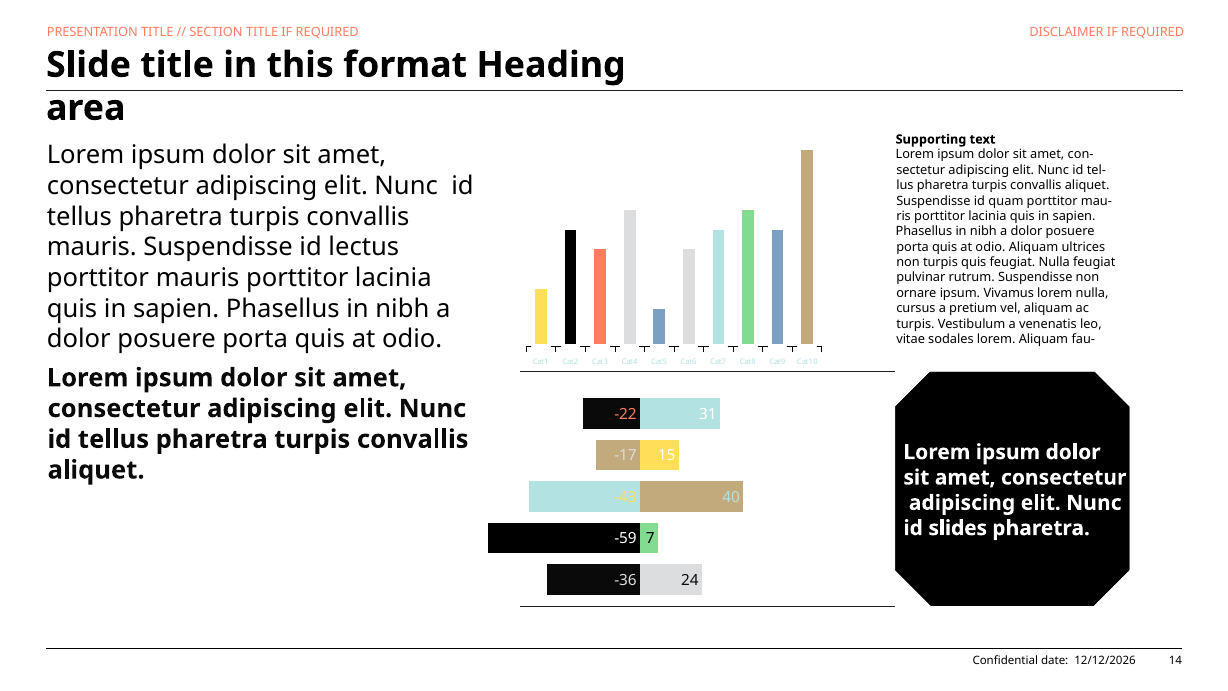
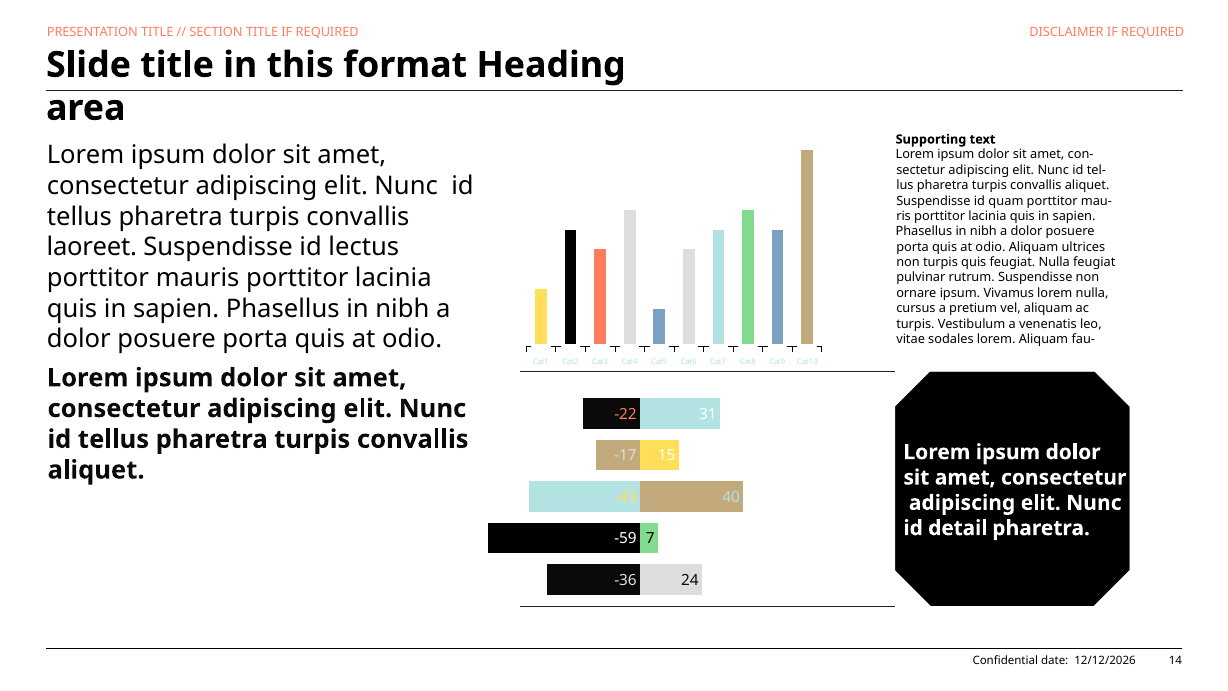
mauris at (92, 247): mauris -> laoreet
slides: slides -> detail
